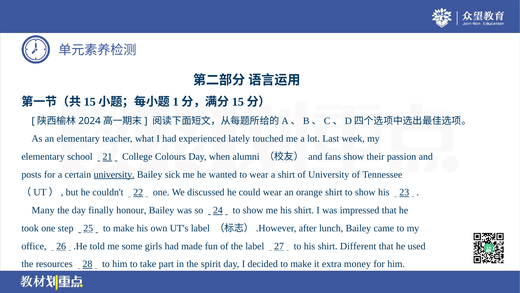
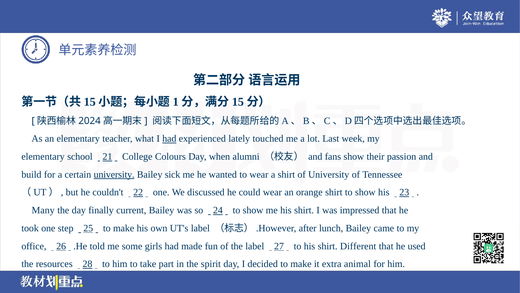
had at (169, 138) underline: none -> present
posts: posts -> build
honour: honour -> current
money: money -> animal
